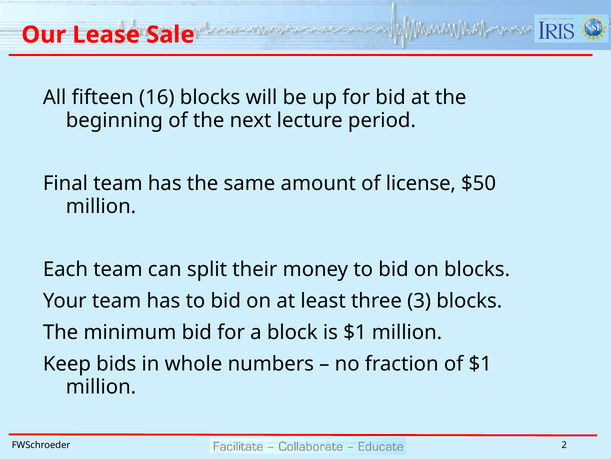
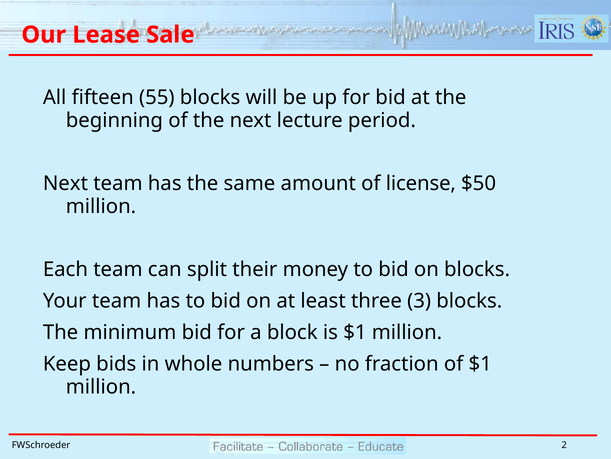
16: 16 -> 55
Final at (65, 183): Final -> Next
